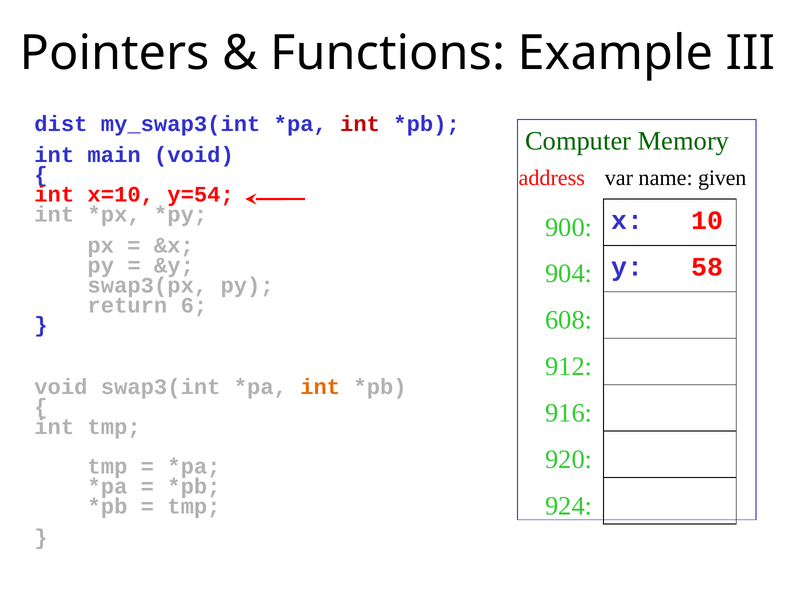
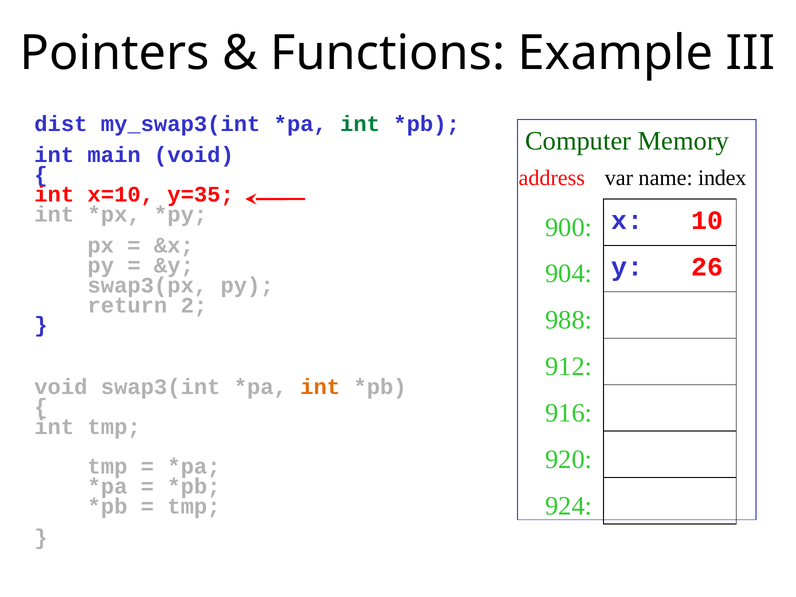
int at (360, 124) colour: red -> green
given: given -> index
y=54: y=54 -> y=35
58: 58 -> 26
6: 6 -> 2
608: 608 -> 988
